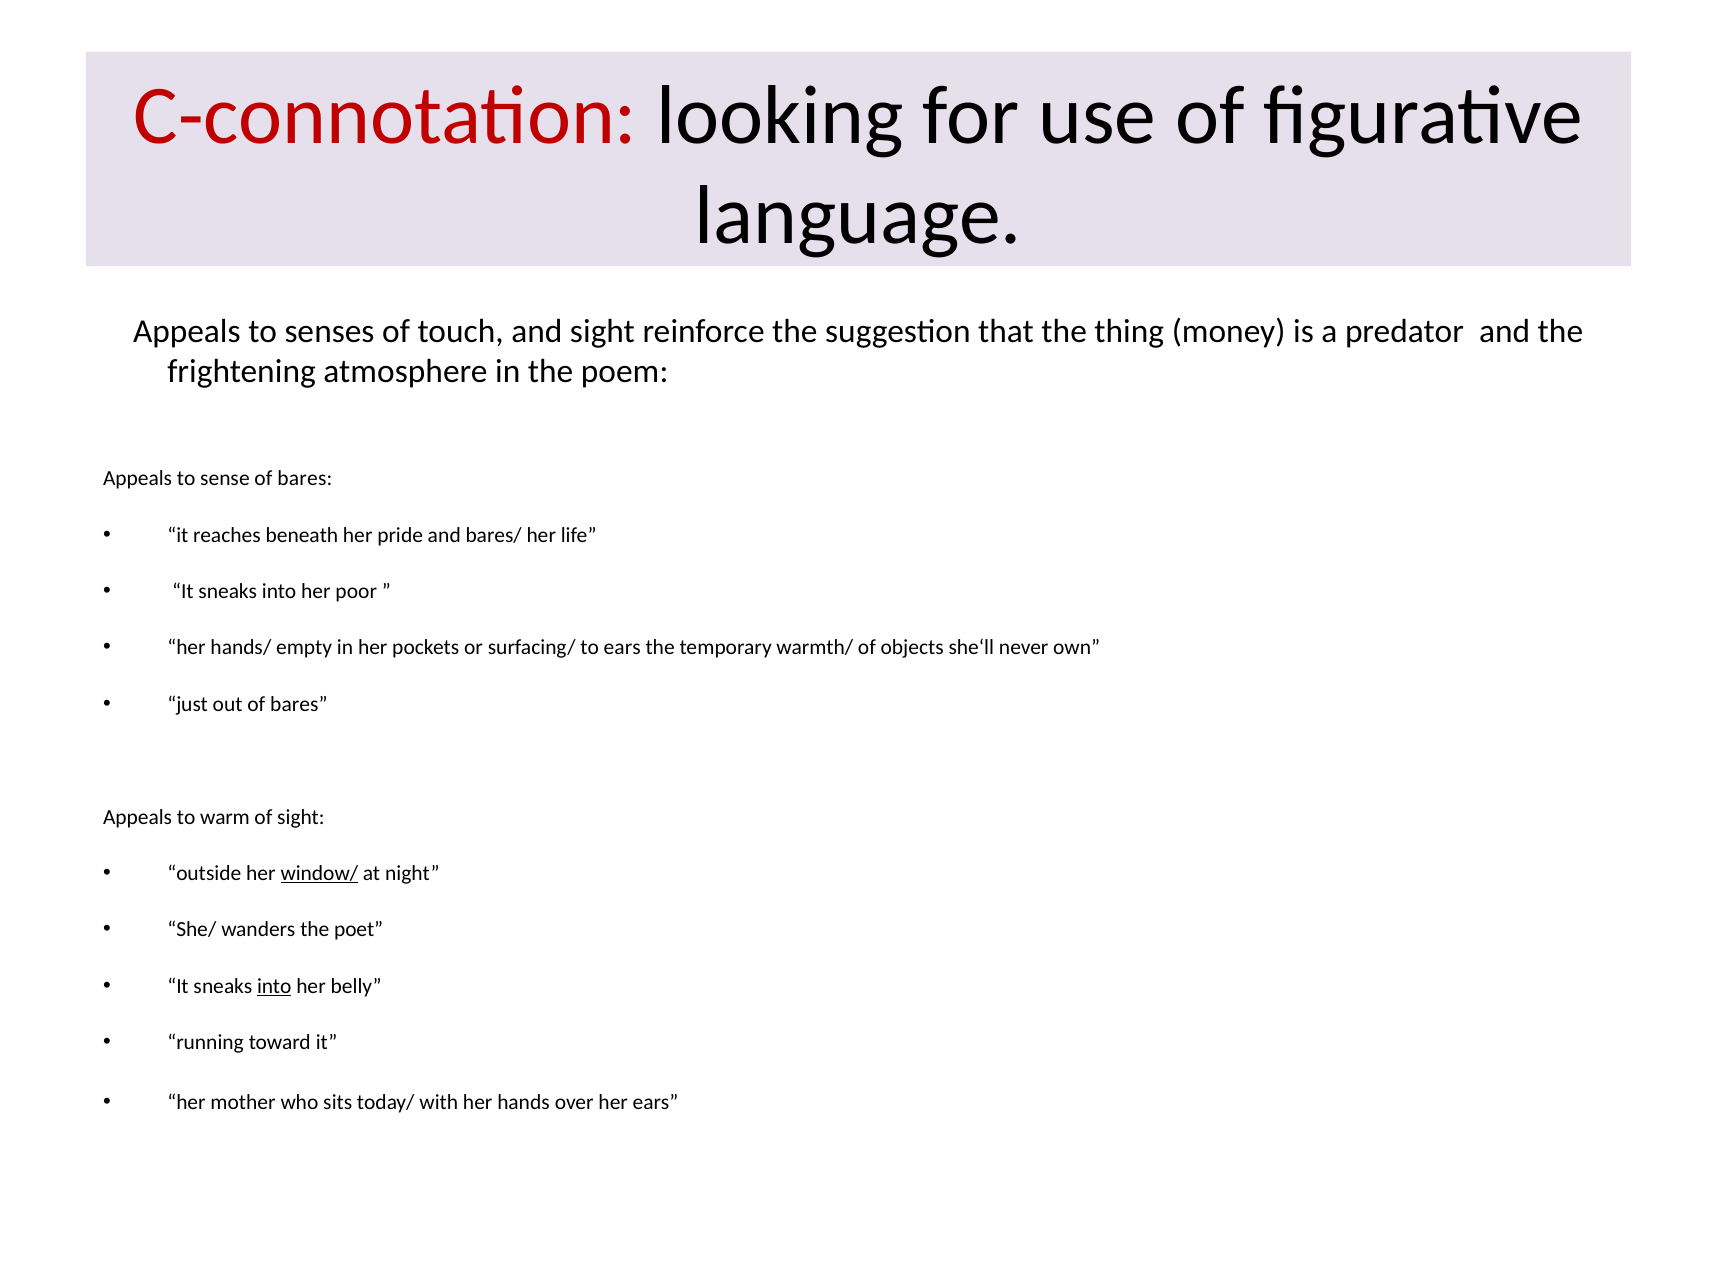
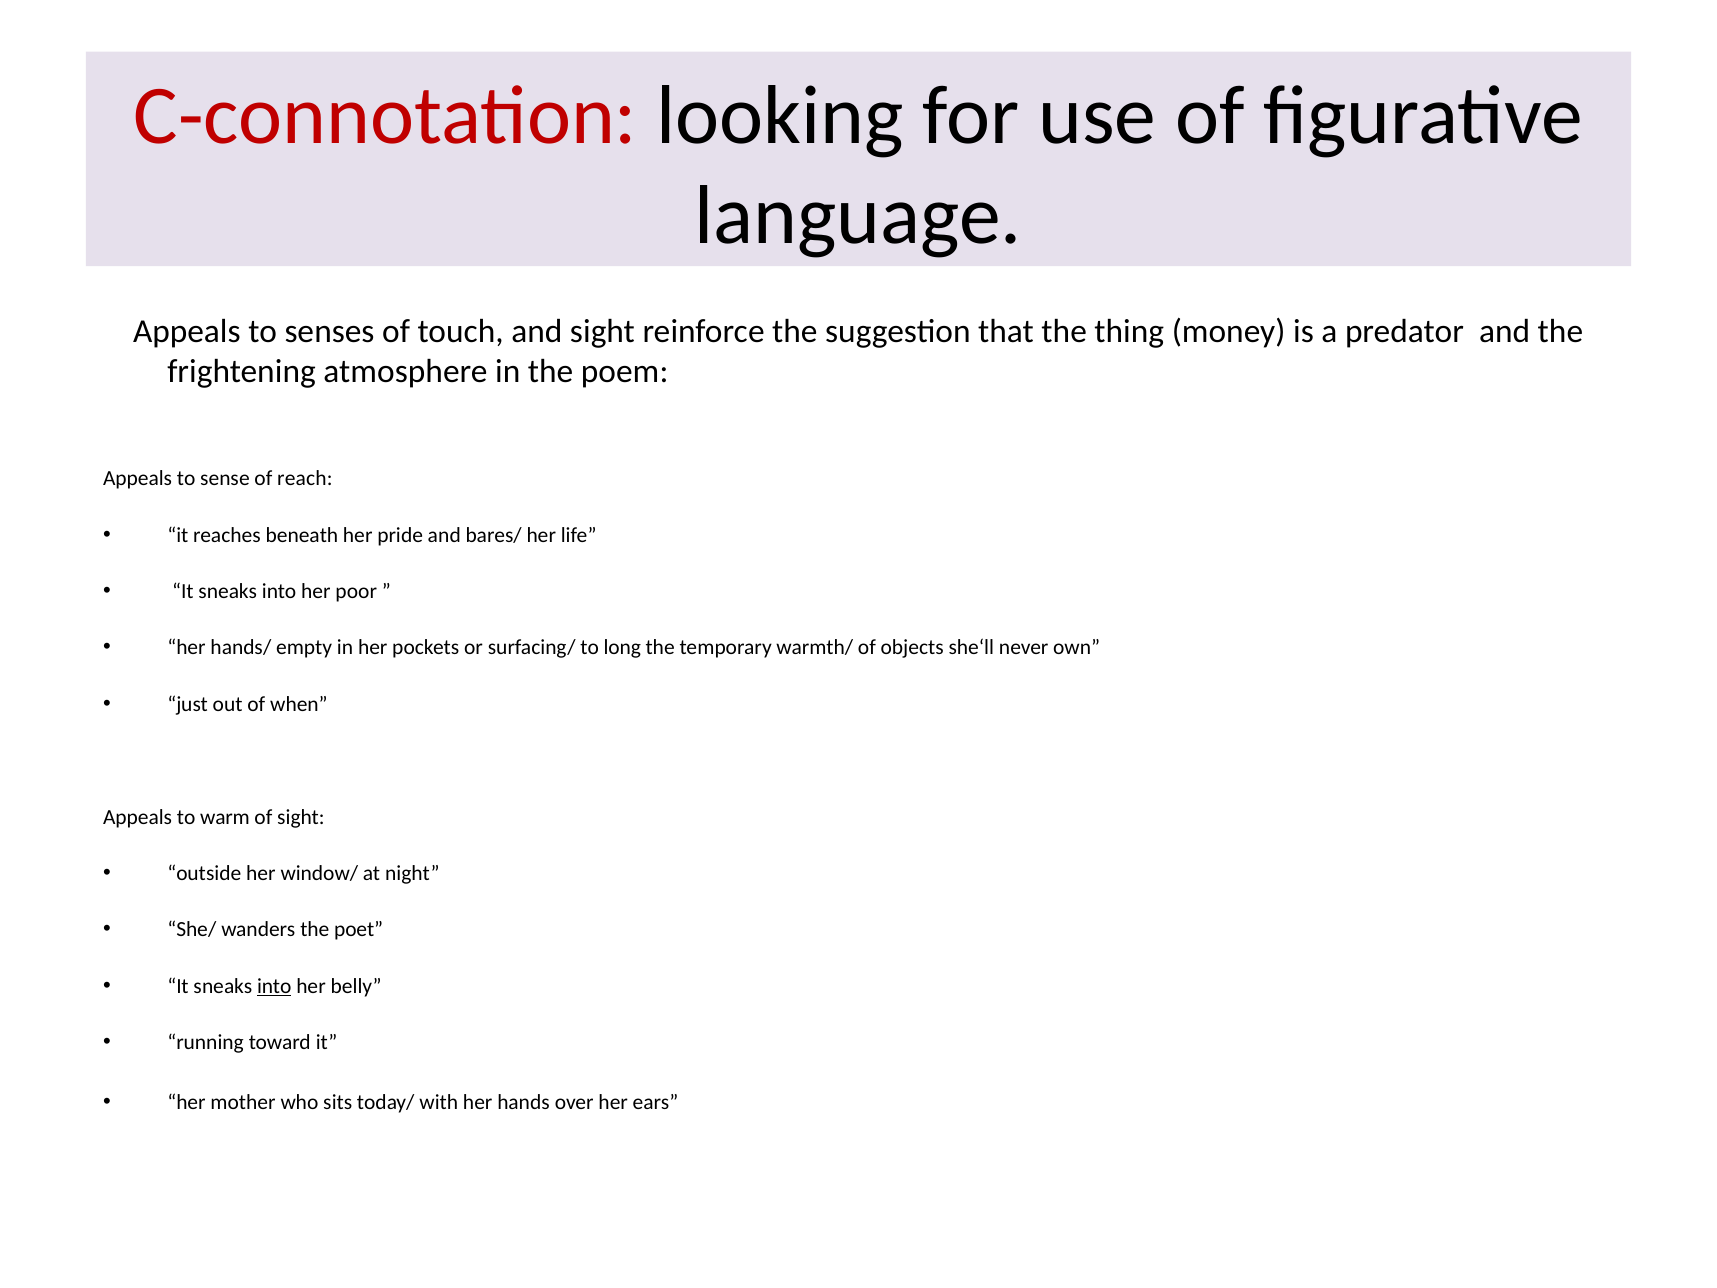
sense of bares: bares -> reach
to ears: ears -> long
out of bares: bares -> when
window/ underline: present -> none
